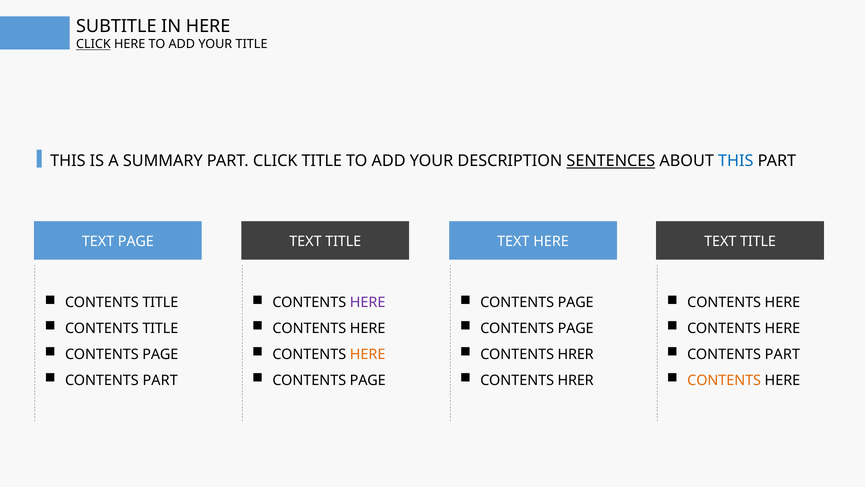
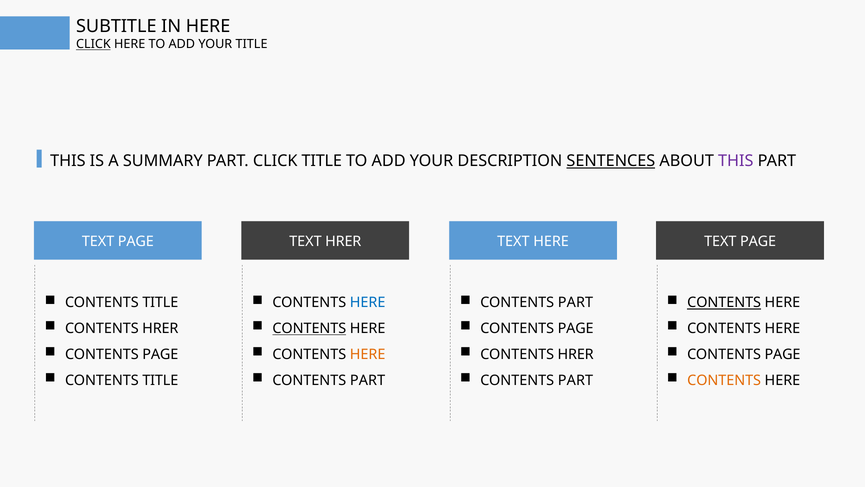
THIS at (736, 161) colour: blue -> purple
TITLE at (343, 241): TITLE -> HRER
TITLE at (758, 241): TITLE -> PAGE
HERE at (368, 302) colour: purple -> blue
PAGE at (576, 302): PAGE -> PART
CONTENTS at (724, 302) underline: none -> present
TITLE at (160, 328): TITLE -> HRER
CONTENTS at (309, 328) underline: none -> present
PART at (782, 354): PART -> PAGE
PART at (160, 380): PART -> TITLE
PAGE at (368, 380): PAGE -> PART
HRER at (576, 380): HRER -> PART
